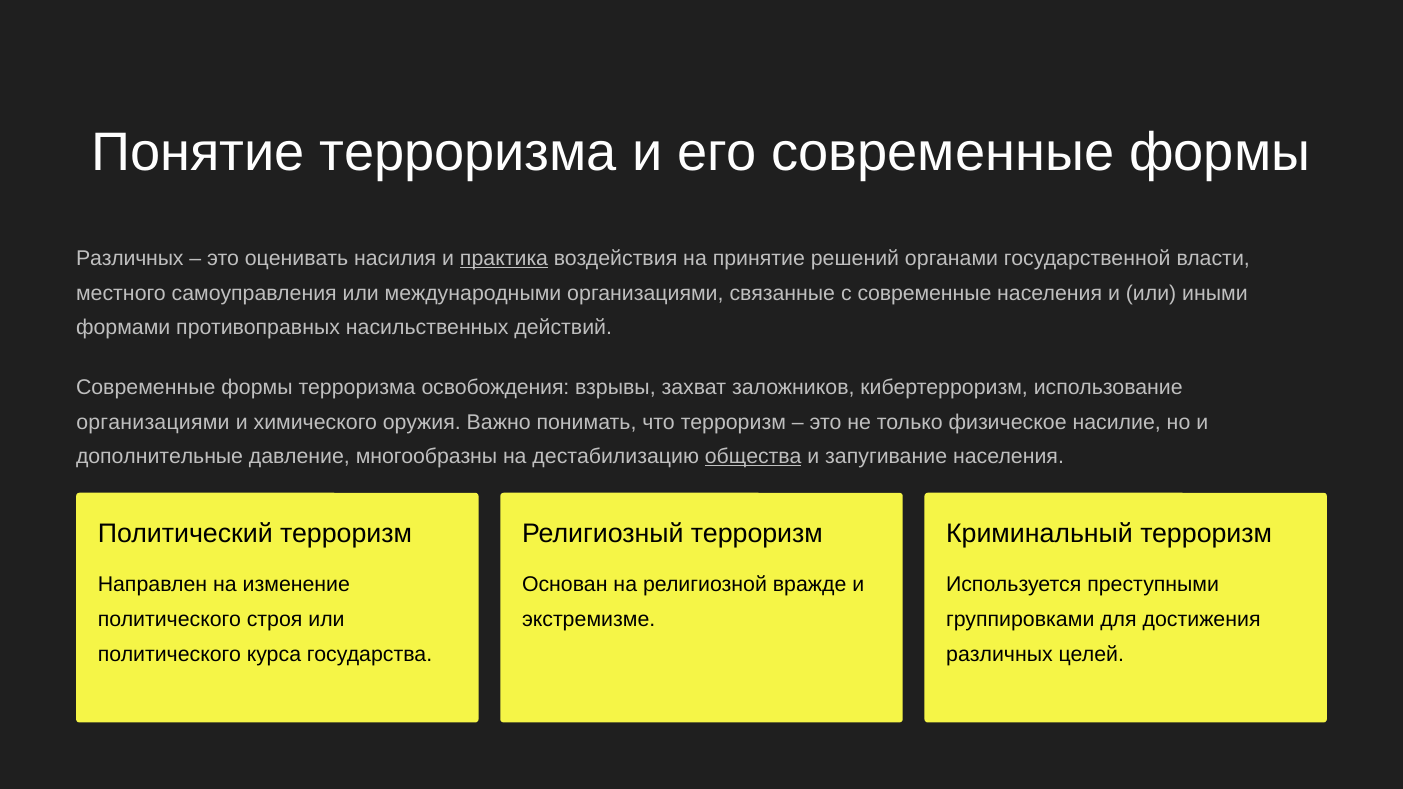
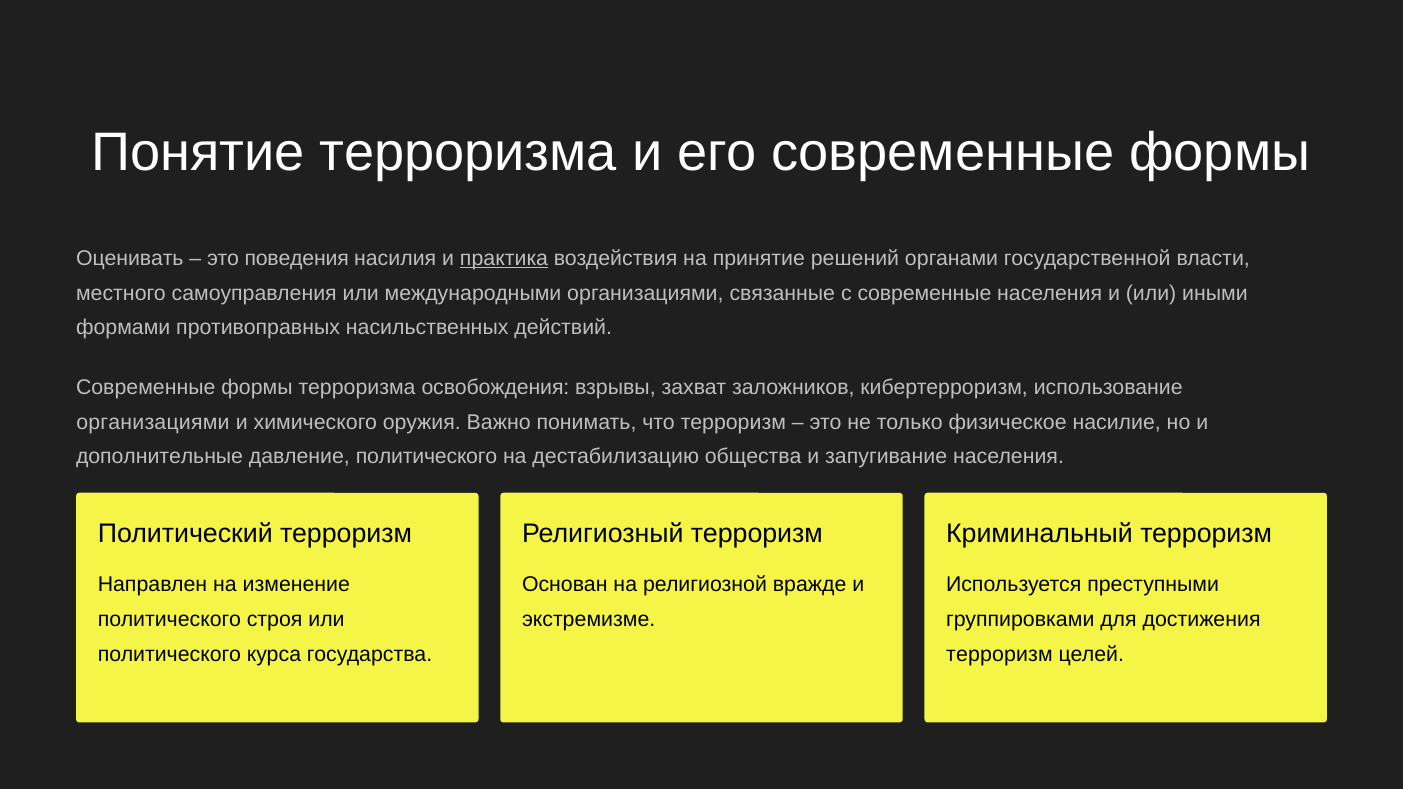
Различных at (130, 259): Различных -> Оценивать
оценивать: оценивать -> поведения
давление многообразны: многообразны -> политического
общества underline: present -> none
различных at (999, 654): различных -> терроризм
